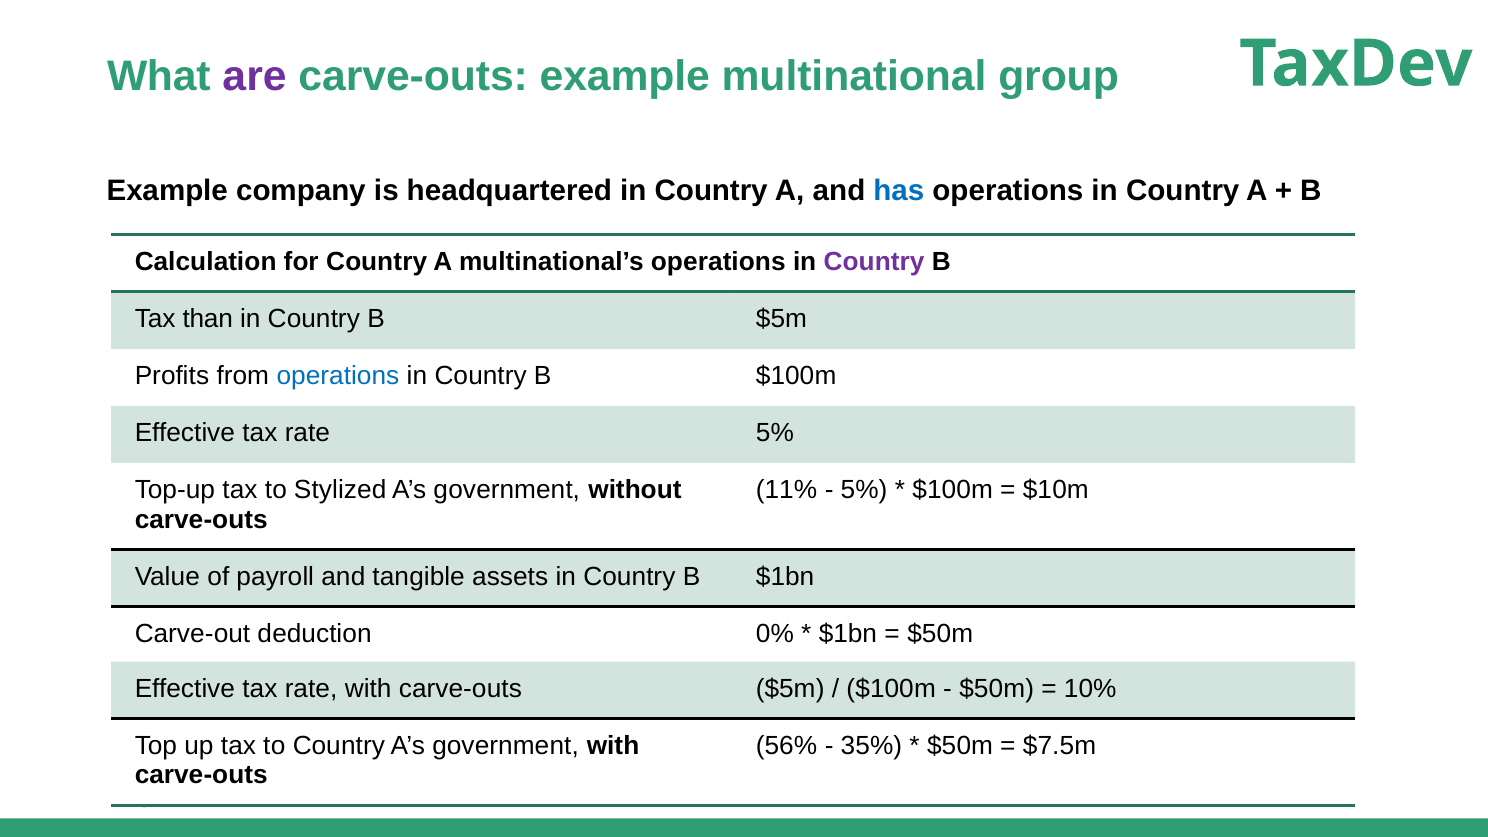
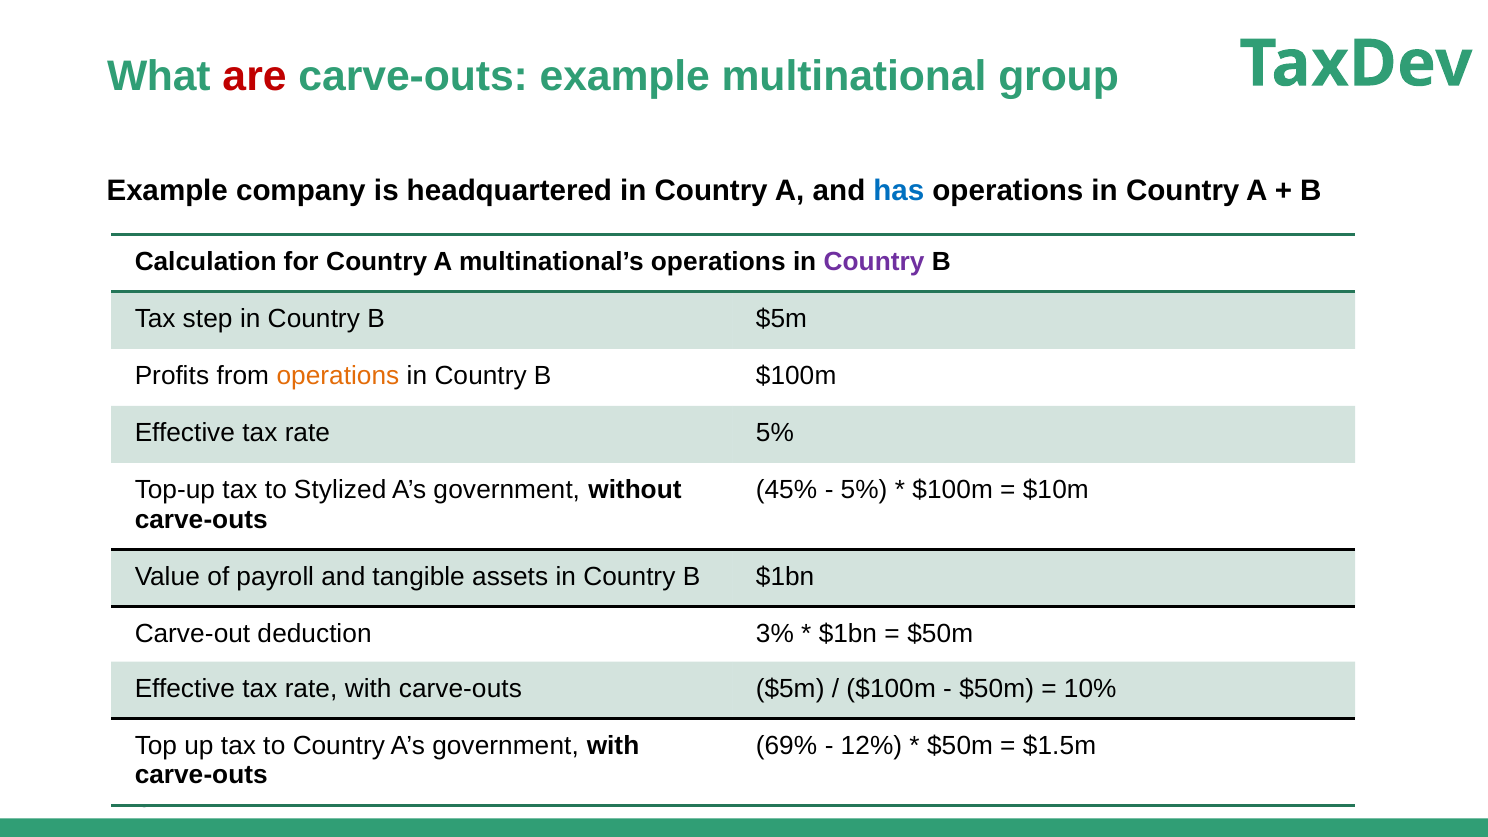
are colour: purple -> red
than: than -> step
operations at (338, 376) colour: blue -> orange
11%: 11% -> 45%
0%: 0% -> 3%
56%: 56% -> 69%
35%: 35% -> 12%
$7.5m: $7.5m -> $1.5m
